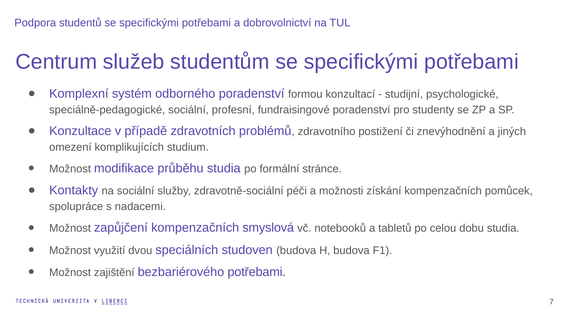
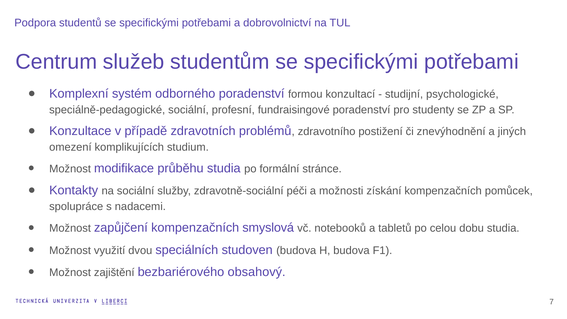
bezbariérového potřebami: potřebami -> obsahový
